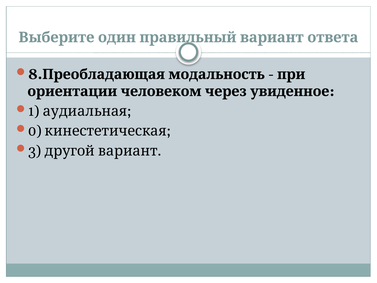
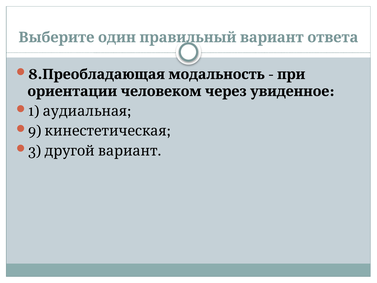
0: 0 -> 9
